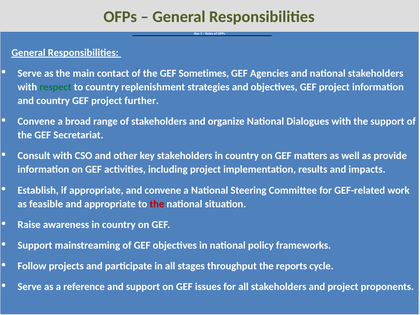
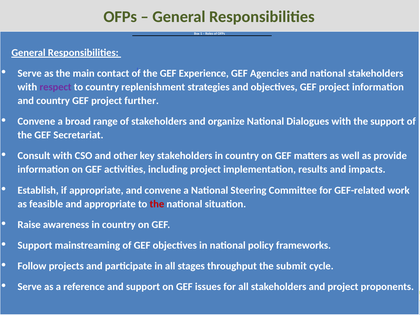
Sometimes: Sometimes -> Experience
respect colour: green -> purple
reports: reports -> submit
